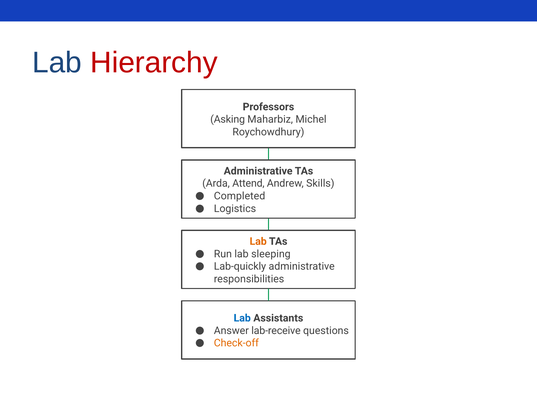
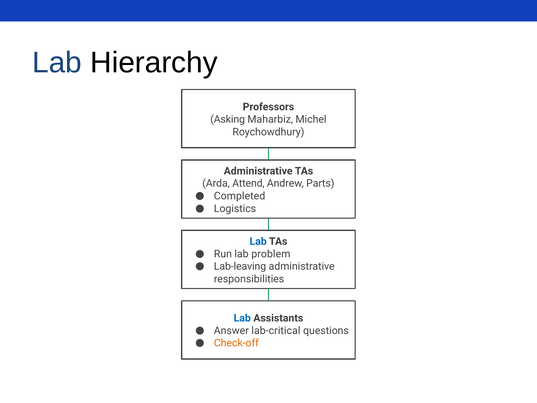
Hierarchy colour: red -> black
Skills: Skills -> Parts
Lab at (258, 241) colour: orange -> blue
sleeping: sleeping -> problem
Lab-quickly: Lab-quickly -> Lab-leaving
lab-receive: lab-receive -> lab-critical
